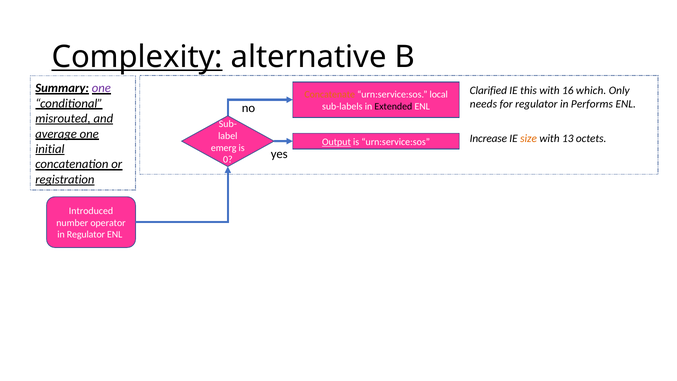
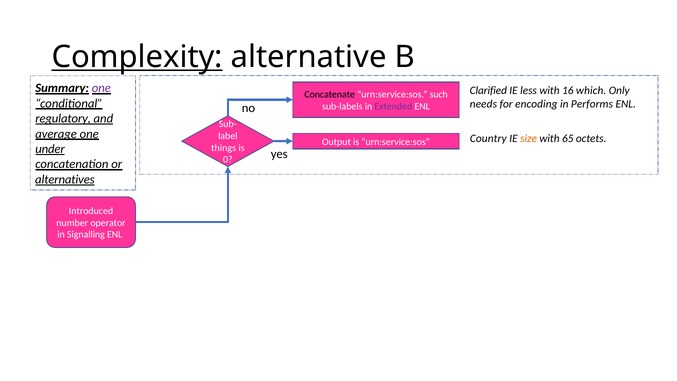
this: this -> less
Concatenate colour: orange -> black
local: local -> such
for regulator: regulator -> encoding
Extended colour: black -> purple
misrouted: misrouted -> regulatory
Increase: Increase -> Country
13: 13 -> 65
Output underline: present -> none
emerg: emerg -> things
initial: initial -> under
registration: registration -> alternatives
in Regulator: Regulator -> Signalling
